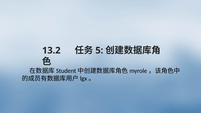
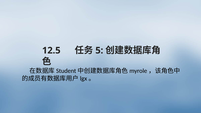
13.2: 13.2 -> 12.5
